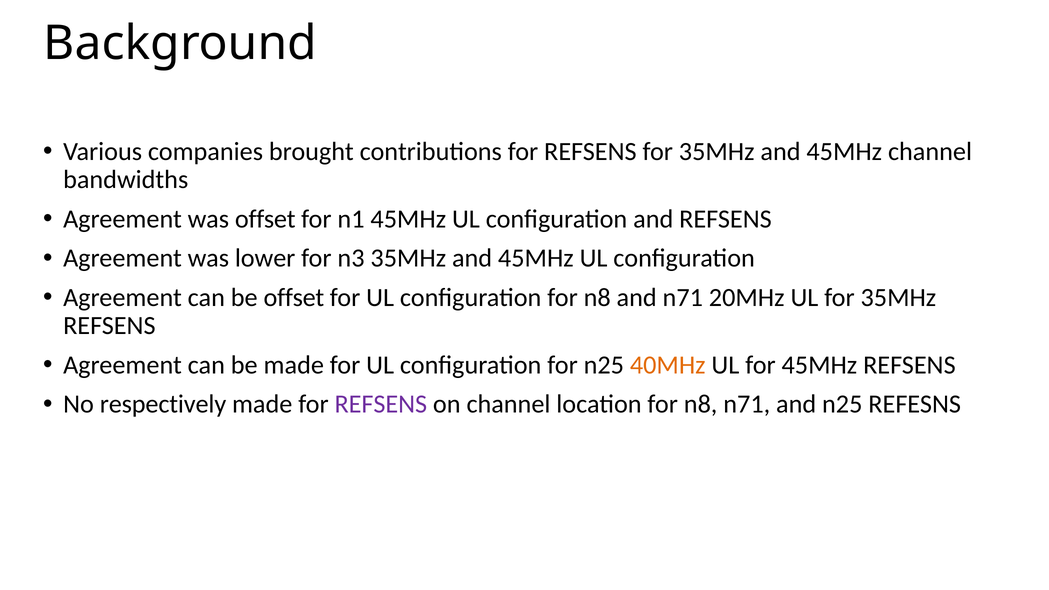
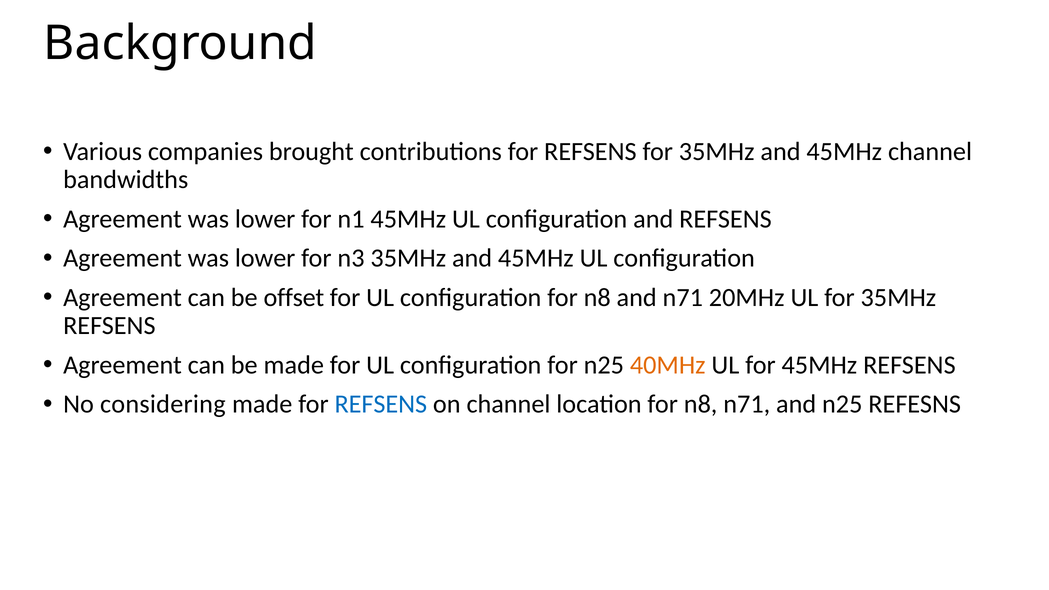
offset at (265, 219): offset -> lower
respectively: respectively -> considering
REFSENS at (381, 404) colour: purple -> blue
